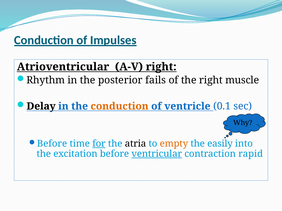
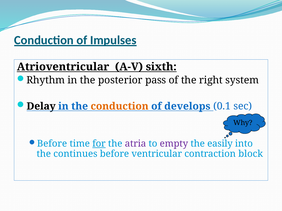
A-V right: right -> sixth
fails: fails -> pass
muscle: muscle -> system
ventricle: ventricle -> develops
atria colour: black -> purple
empty colour: orange -> purple
excitation: excitation -> continues
ventricular underline: present -> none
rapid: rapid -> block
